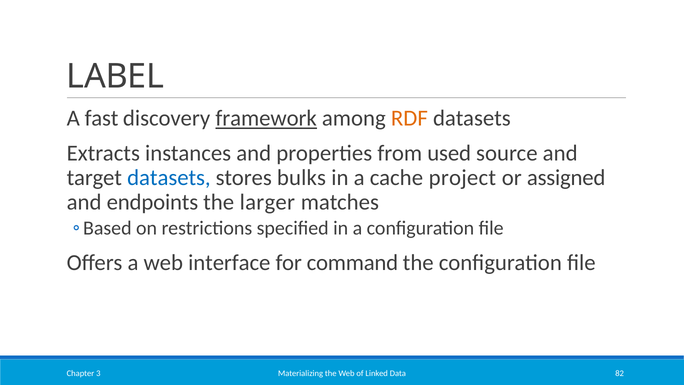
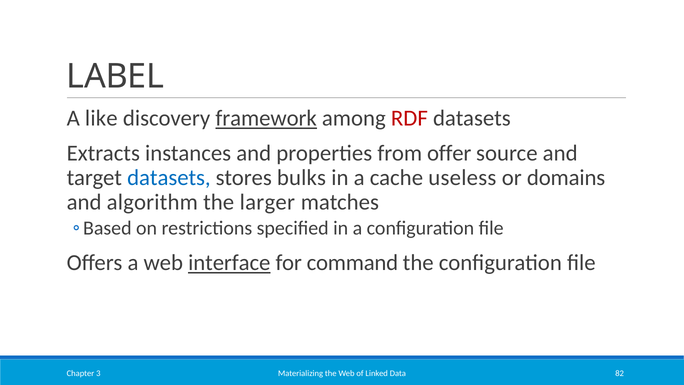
fast: fast -> like
RDF colour: orange -> red
used: used -> offer
project: project -> useless
assigned: assigned -> domains
endpoints: endpoints -> algorithm
interface underline: none -> present
